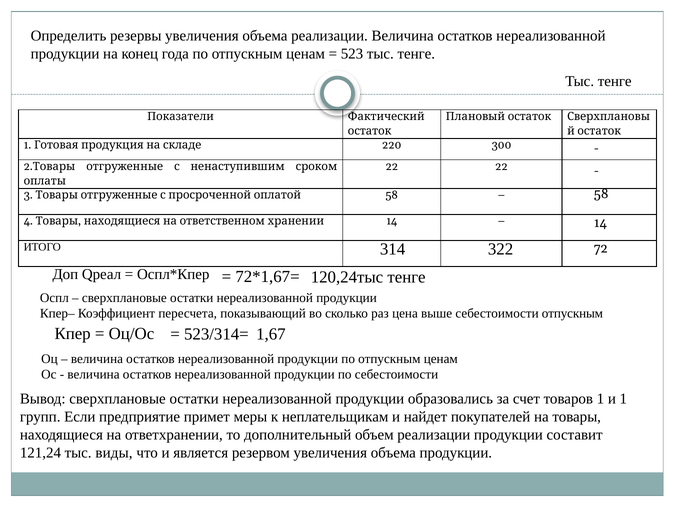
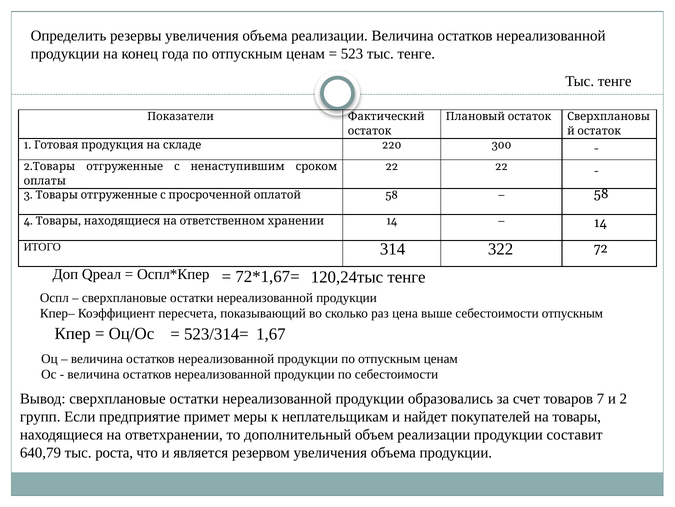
товаров 1: 1 -> 7
и 1: 1 -> 2
121,24: 121,24 -> 640,79
виды: виды -> роста
